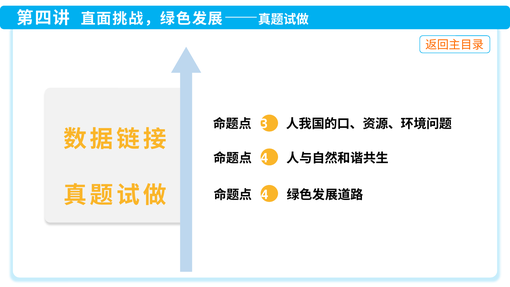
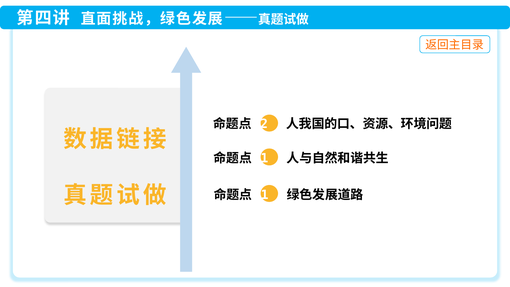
3: 3 -> 2
4 at (264, 158): 4 -> 1
4 at (265, 195): 4 -> 1
